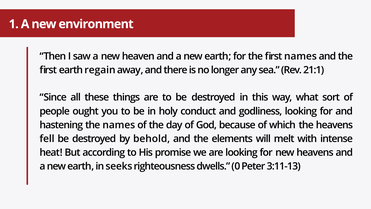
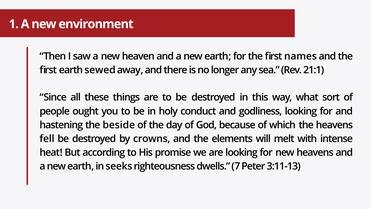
regain: regain -> sewed
the names: names -> beside
behold: behold -> crowns
0: 0 -> 7
